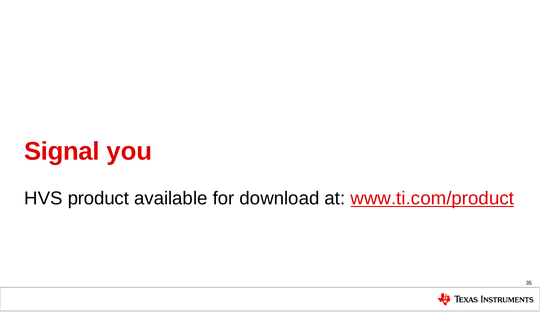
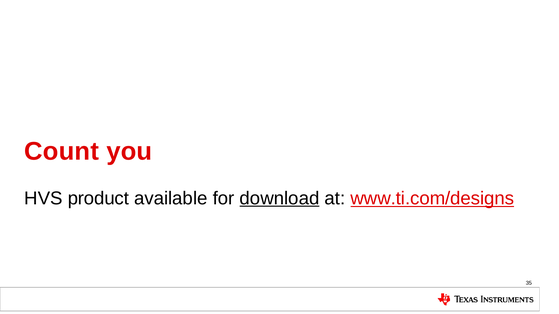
Signal: Signal -> Count
download underline: none -> present
www.ti.com/product: www.ti.com/product -> www.ti.com/designs
